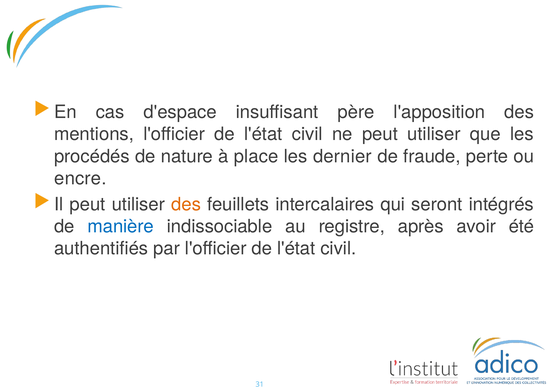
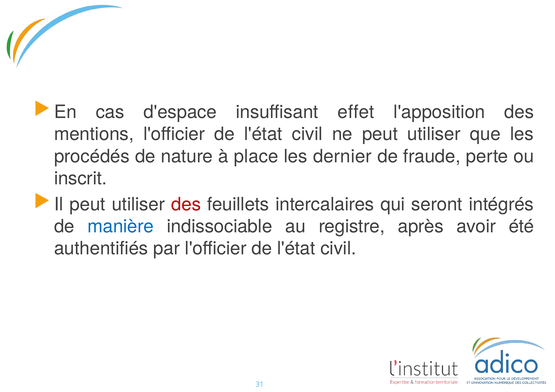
père: père -> effet
encre: encre -> inscrit
des at (186, 205) colour: orange -> red
